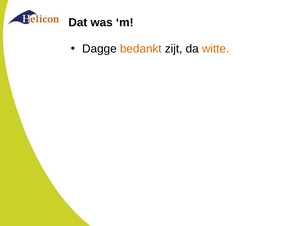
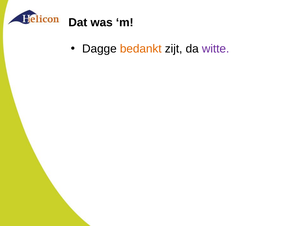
witte colour: orange -> purple
